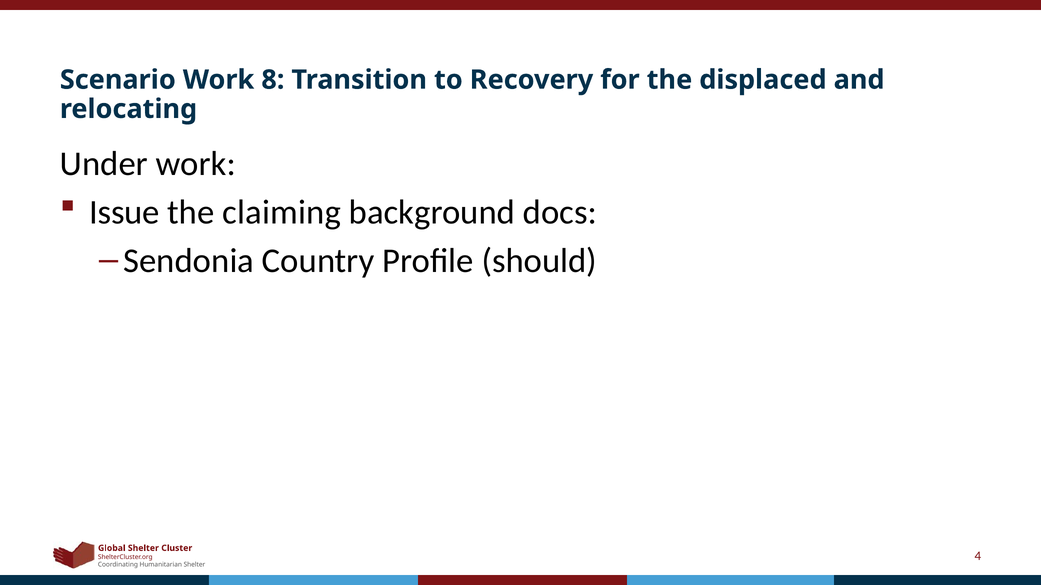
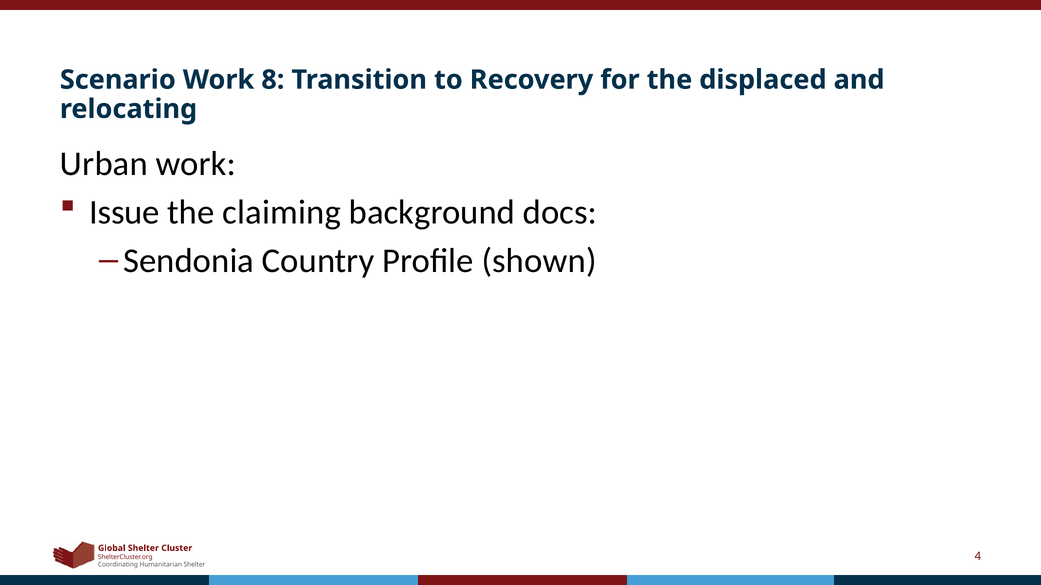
Under: Under -> Urban
should: should -> shown
